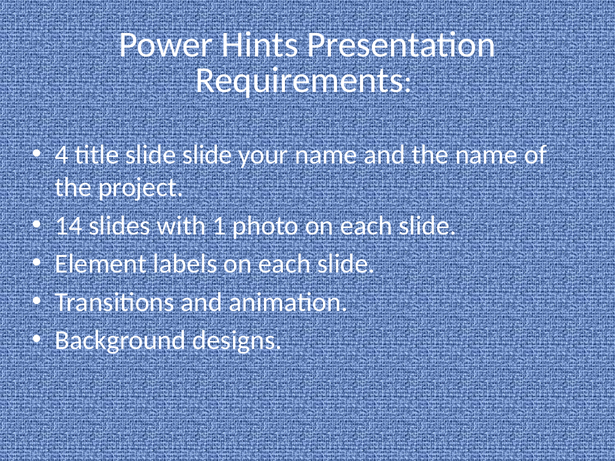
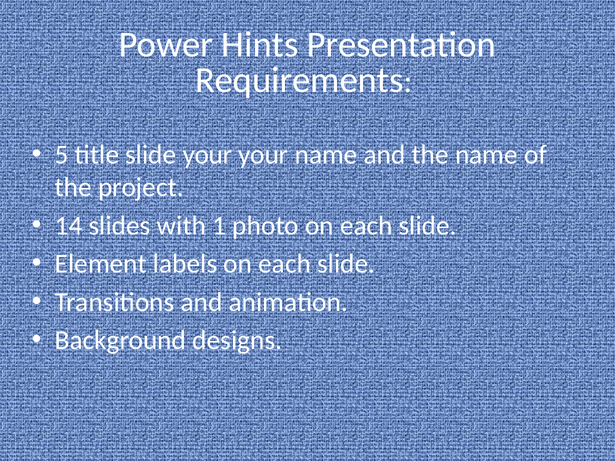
4: 4 -> 5
slide slide: slide -> your
